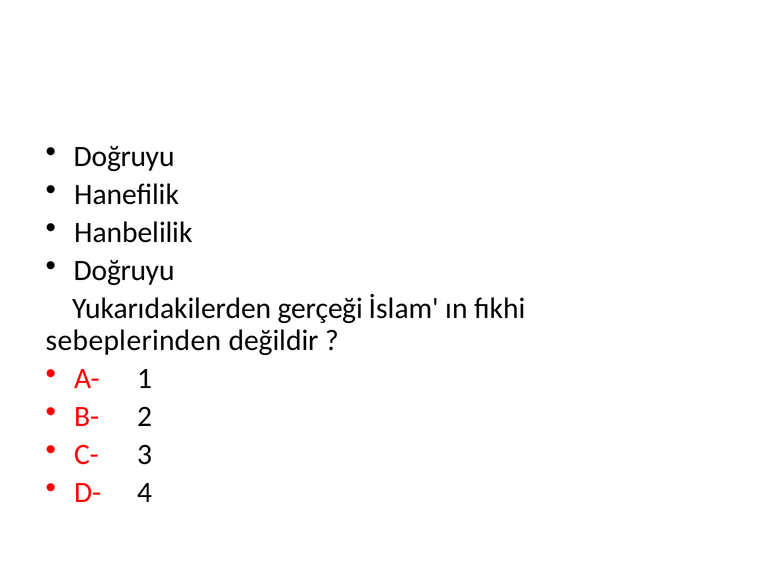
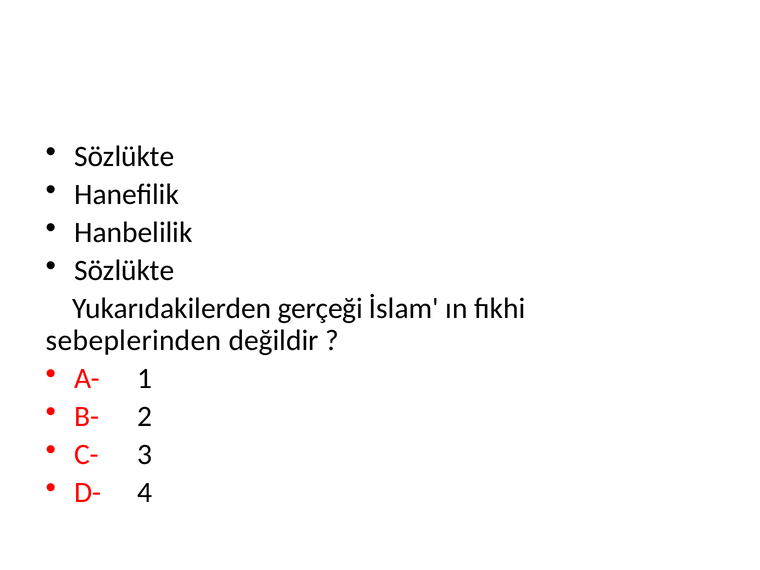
Doğruyu at (124, 157): Doğruyu -> Sözlükte
Doğruyu at (124, 271): Doğruyu -> Sözlükte
